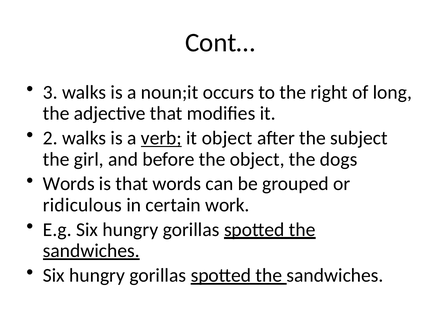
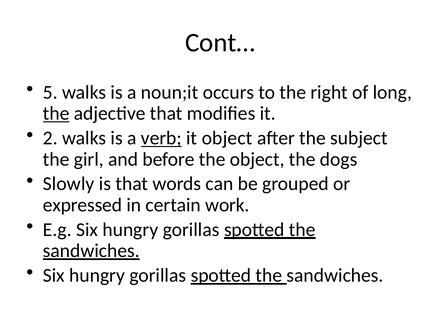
3: 3 -> 5
the at (56, 113) underline: none -> present
Words at (69, 184): Words -> Slowly
ridiculous: ridiculous -> expressed
